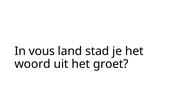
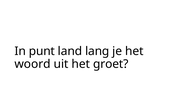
vous: vous -> punt
stad: stad -> lang
